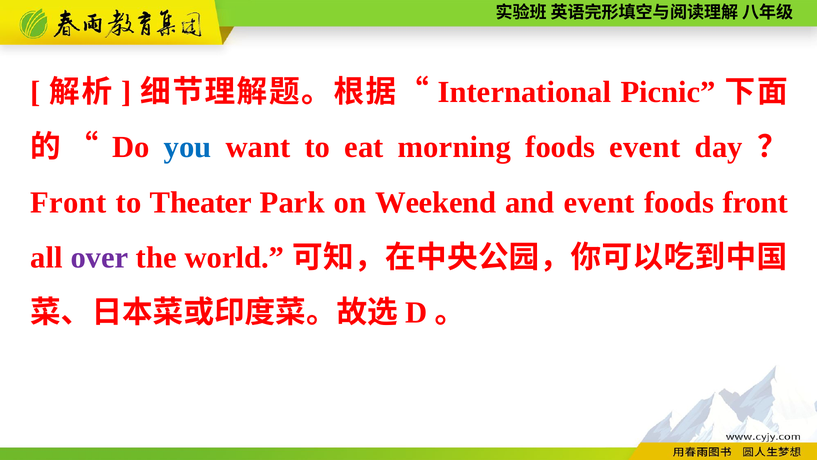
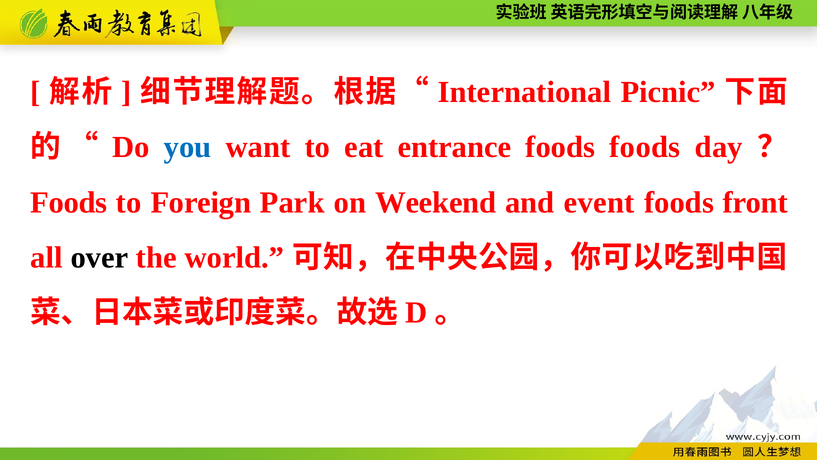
morning: morning -> entrance
foods event: event -> foods
Front at (68, 202): Front -> Foods
Theater: Theater -> Foreign
over colour: purple -> black
